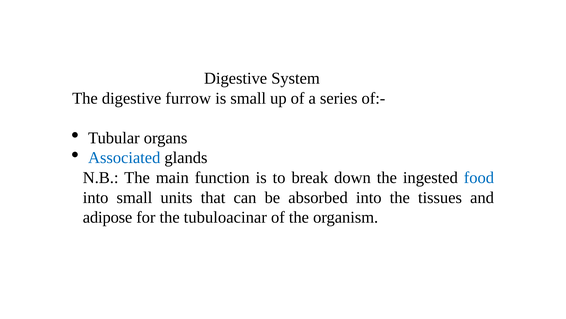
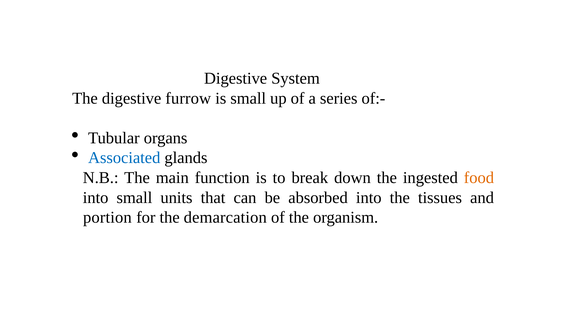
food colour: blue -> orange
adipose: adipose -> portion
tubuloacinar: tubuloacinar -> demarcation
